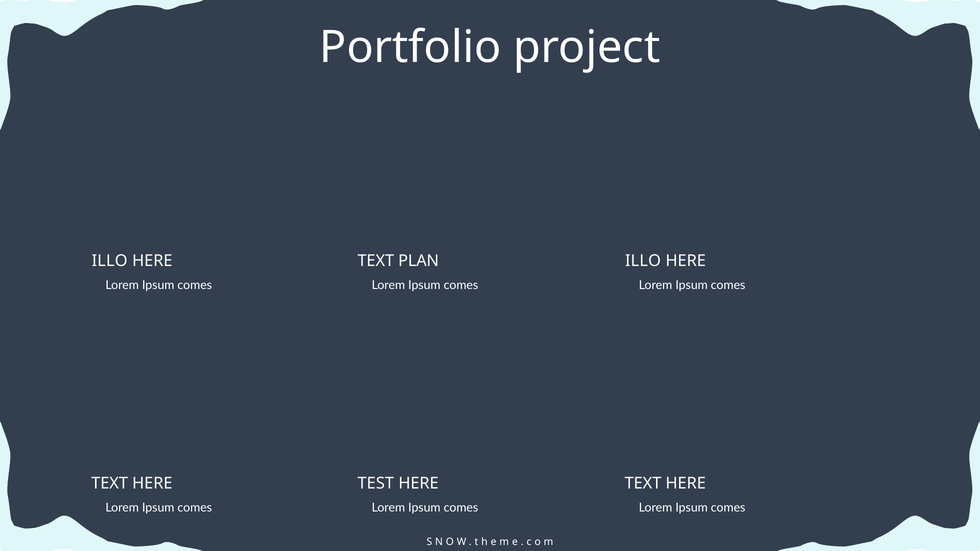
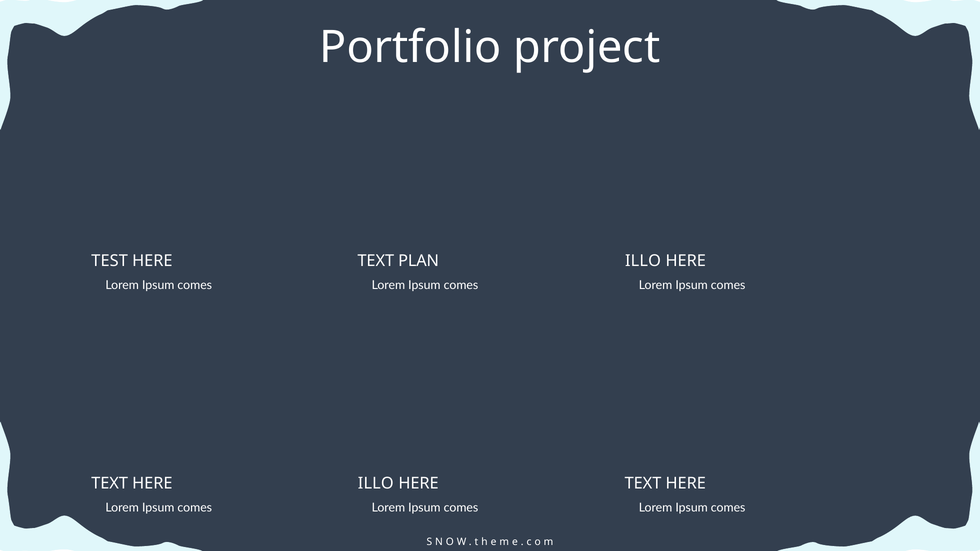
ILLO at (110, 261): ILLO -> TEST
TEST at (376, 484): TEST -> ILLO
